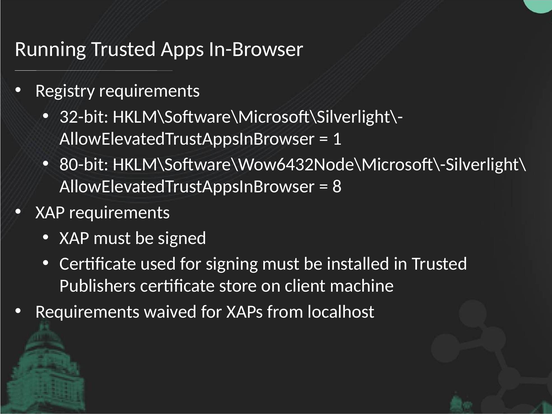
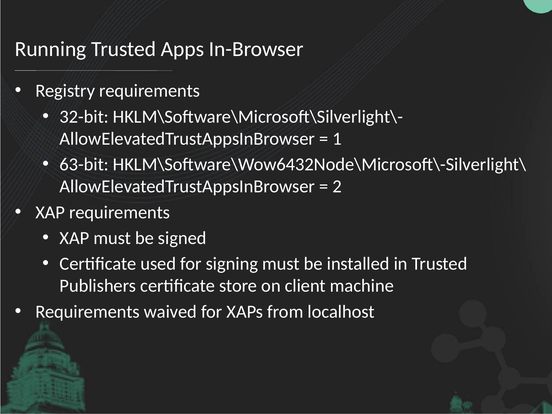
80-bit: 80-bit -> 63-bit
8: 8 -> 2
